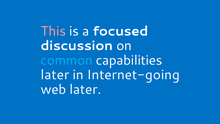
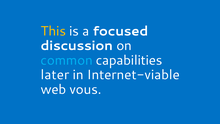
This colour: pink -> yellow
Internet-going: Internet-going -> Internet-viable
web later: later -> vous
